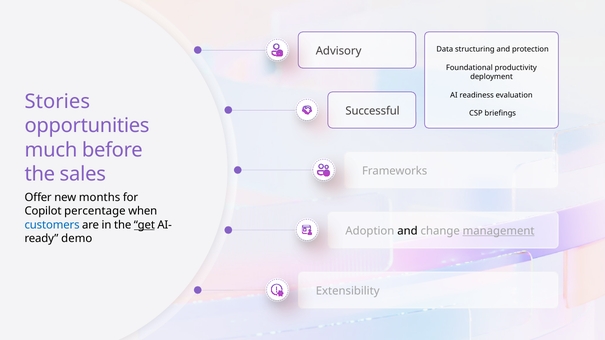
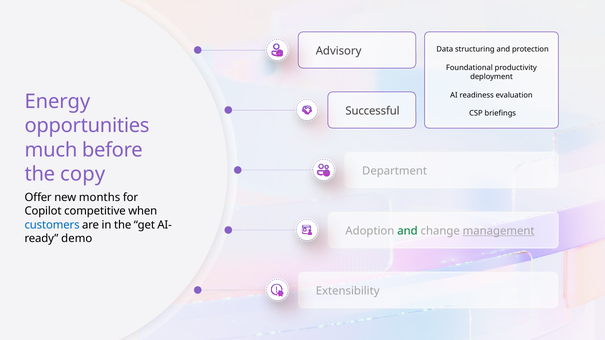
Stories: Stories -> Energy
Frameworks: Frameworks -> Department
sales: sales -> copy
percentage: percentage -> competitive
get underline: present -> none
and at (407, 231) colour: black -> green
